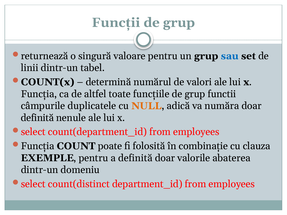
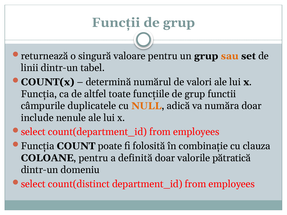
sau colour: blue -> orange
definită at (37, 118): definită -> include
EXEMPLE: EXEMPLE -> COLOANE
abaterea: abaterea -> pătratică
